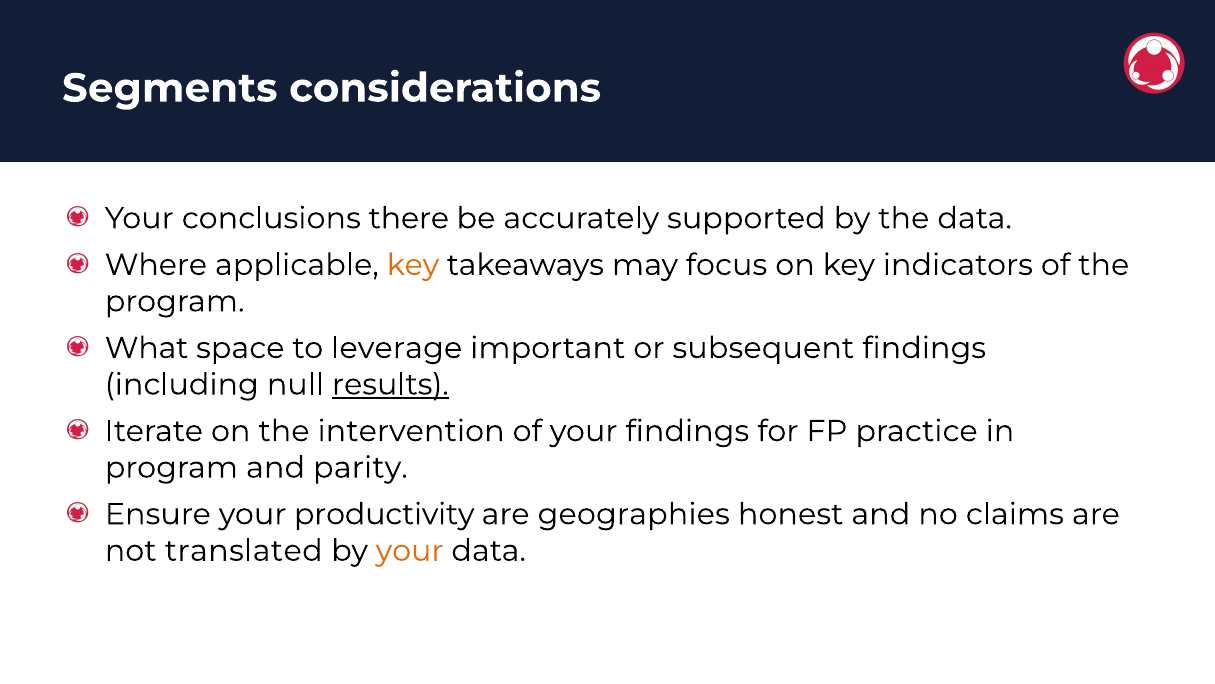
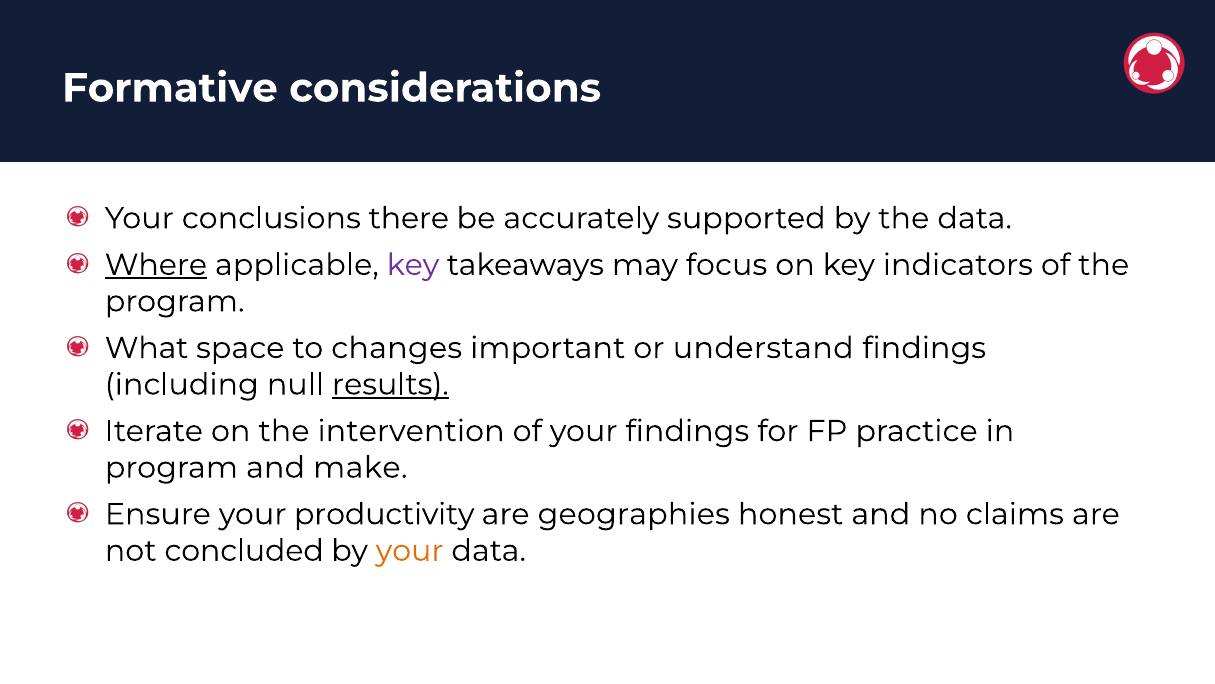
Segments: Segments -> Formative
Where underline: none -> present
key at (413, 265) colour: orange -> purple
leverage: leverage -> changes
subsequent: subsequent -> understand
parity: parity -> make
translated: translated -> concluded
